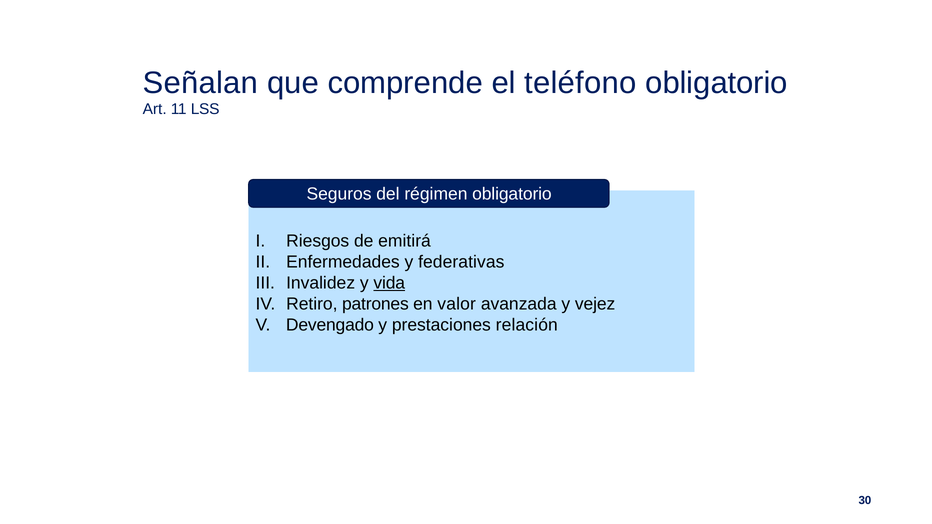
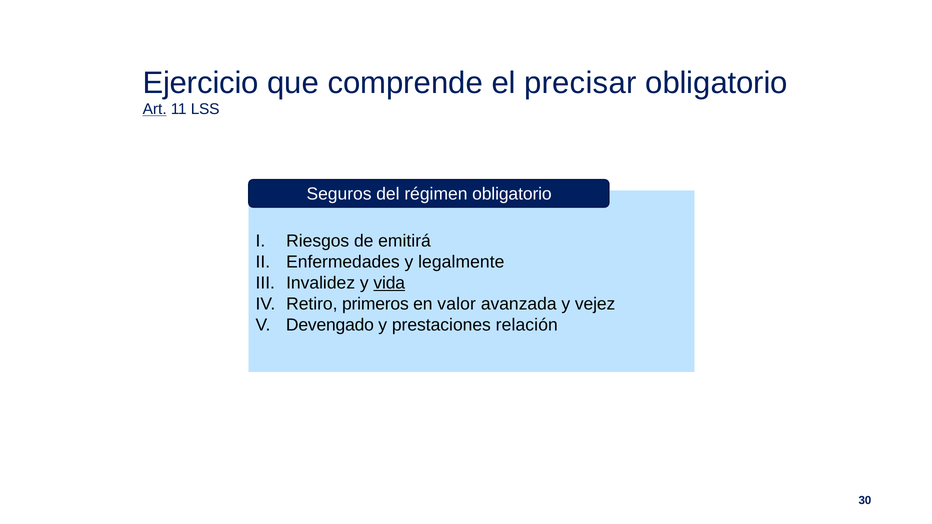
Señalan: Señalan -> Ejercicio
teléfono: teléfono -> precisar
Art underline: none -> present
federativas: federativas -> legalmente
patrones: patrones -> primeros
